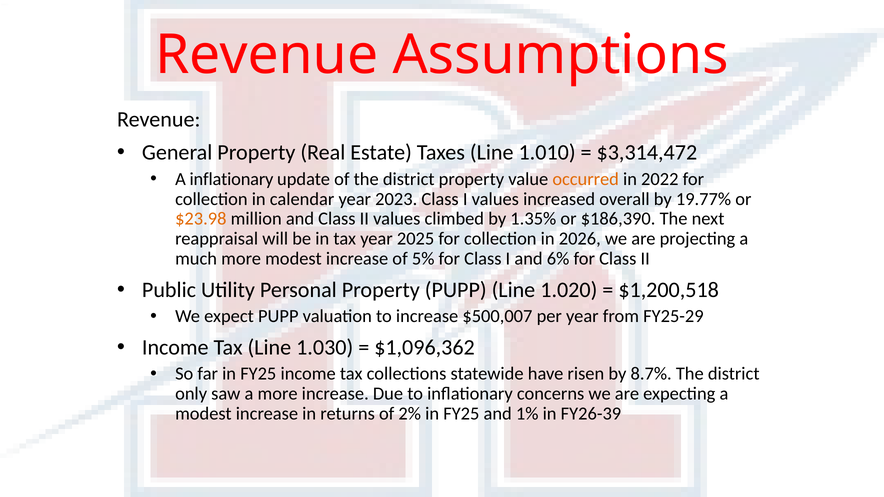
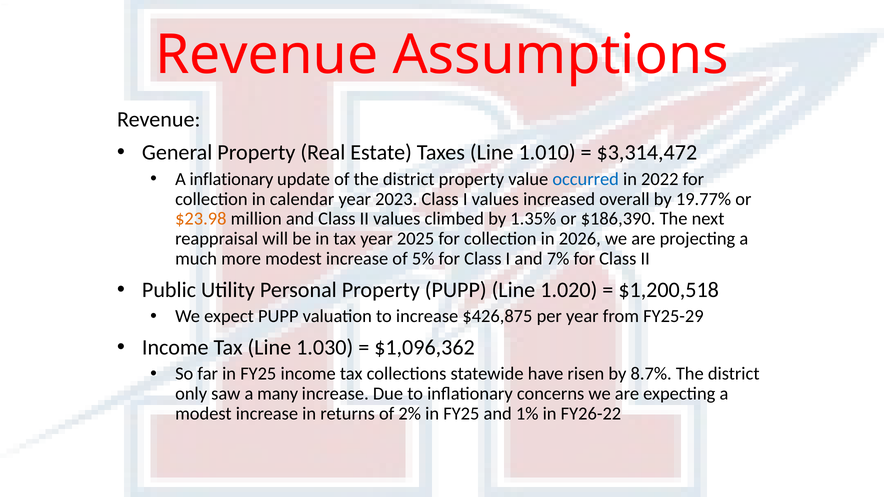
occurred colour: orange -> blue
6%: 6% -> 7%
$500,007: $500,007 -> $426,875
a more: more -> many
FY26-39: FY26-39 -> FY26-22
